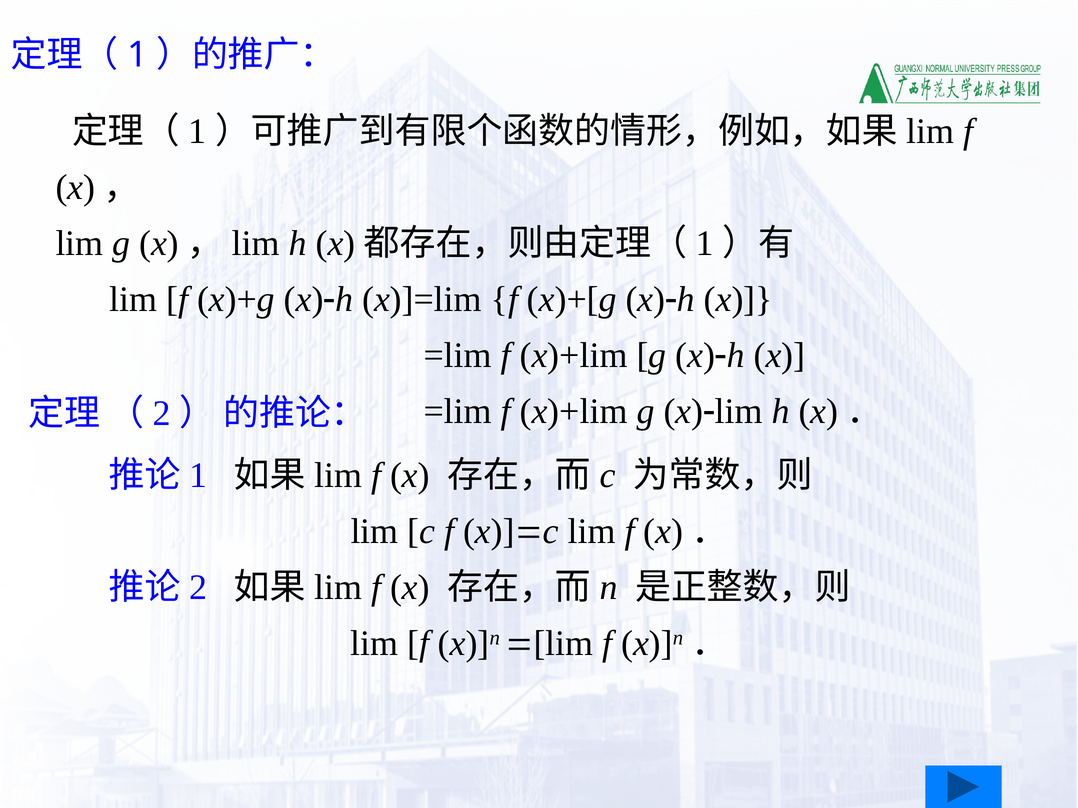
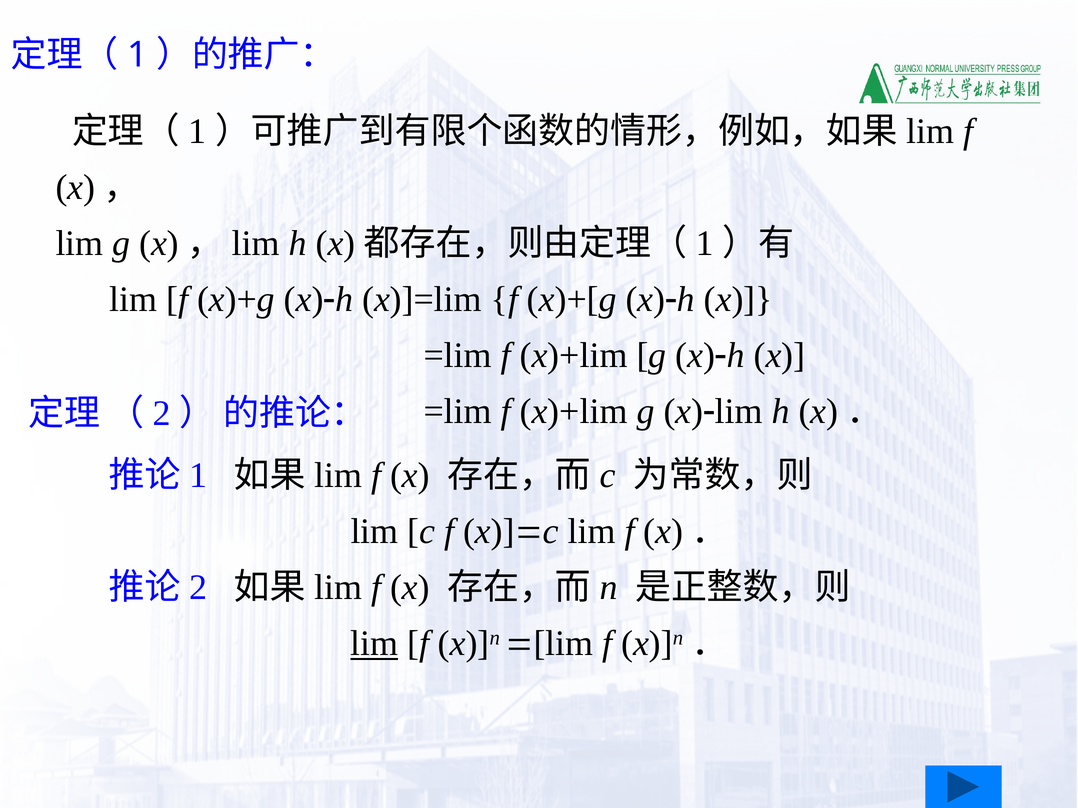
lim at (374, 644) underline: none -> present
